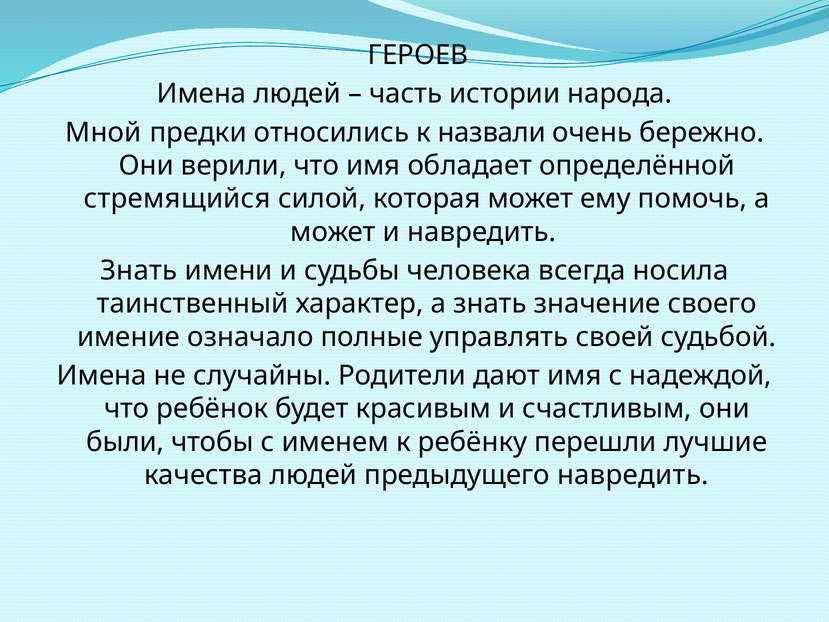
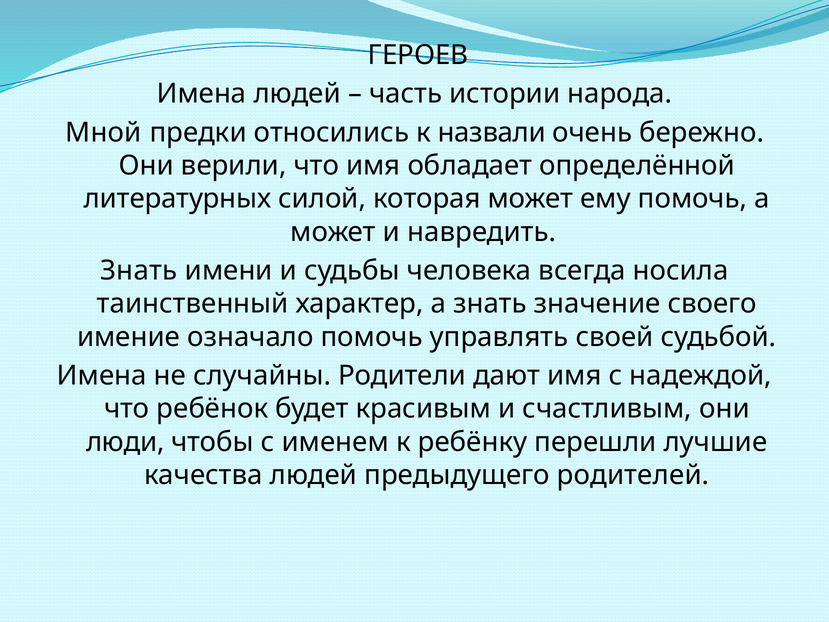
стремящийся: стремящийся -> литературных
означало полные: полные -> помочь
были: были -> люди
предыдущего навредить: навредить -> родителей
